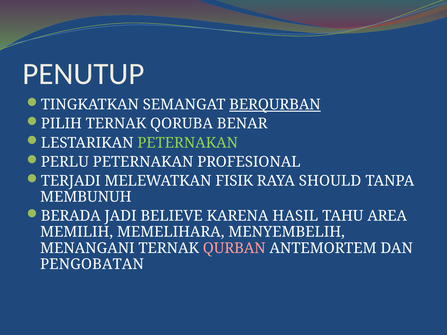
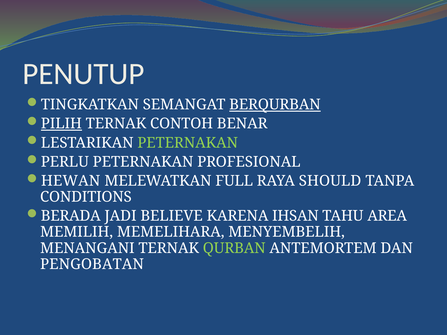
PILIH underline: none -> present
QORUBA: QORUBA -> CONTOH
TERJADI: TERJADI -> HEWAN
FISIK: FISIK -> FULL
MEMBUNUH: MEMBUNUH -> CONDITIONS
HASIL: HASIL -> IHSAN
QURBAN colour: pink -> light green
